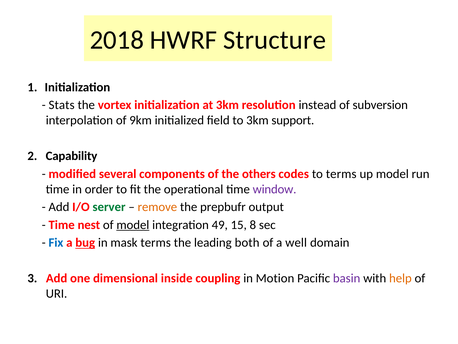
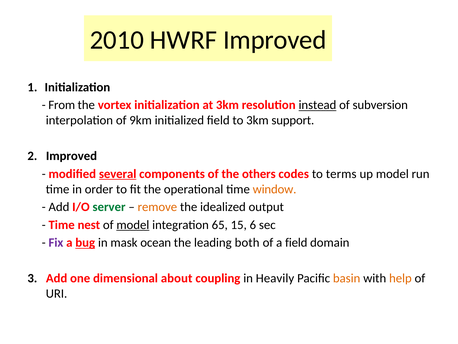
2018: 2018 -> 2010
HWRF Structure: Structure -> Improved
Stats: Stats -> From
instead underline: none -> present
2 Capability: Capability -> Improved
several underline: none -> present
window colour: purple -> orange
prepbufr: prepbufr -> idealized
49: 49 -> 65
8: 8 -> 6
Fix colour: blue -> purple
mask terms: terms -> ocean
a well: well -> field
inside: inside -> about
Motion: Motion -> Heavily
basin colour: purple -> orange
